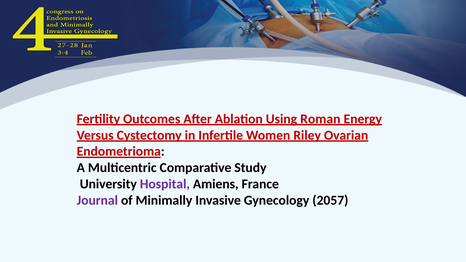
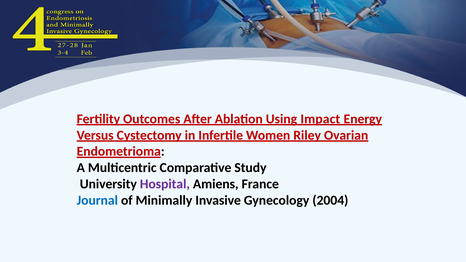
Roman: Roman -> Impact
Journal colour: purple -> blue
2057: 2057 -> 2004
